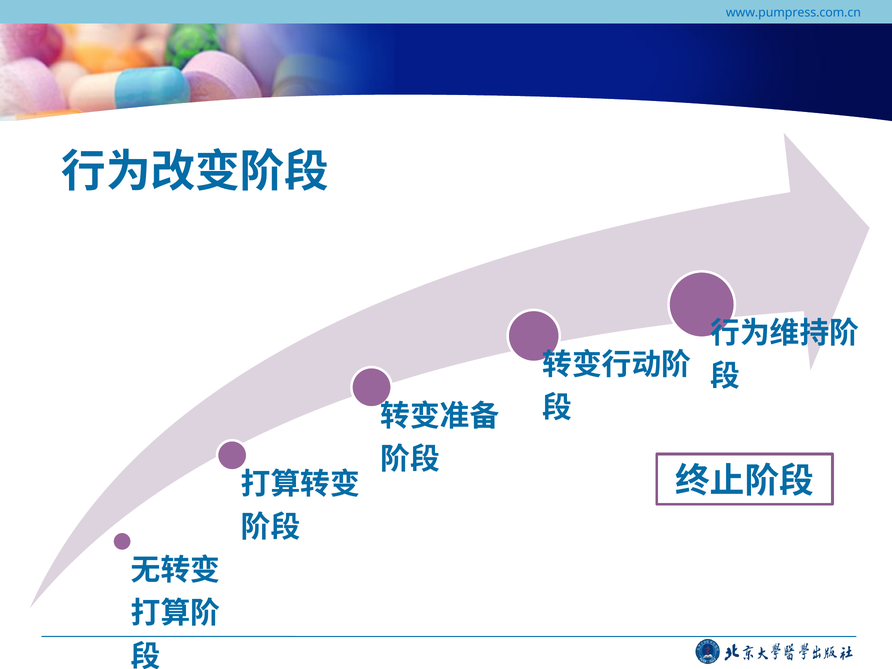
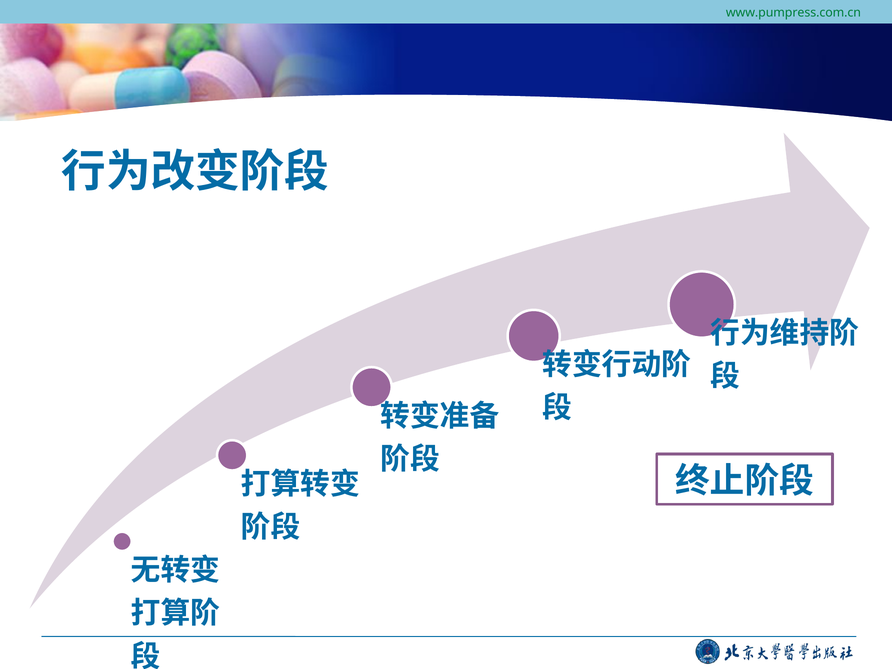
www.pumpress.com.cn colour: blue -> green
